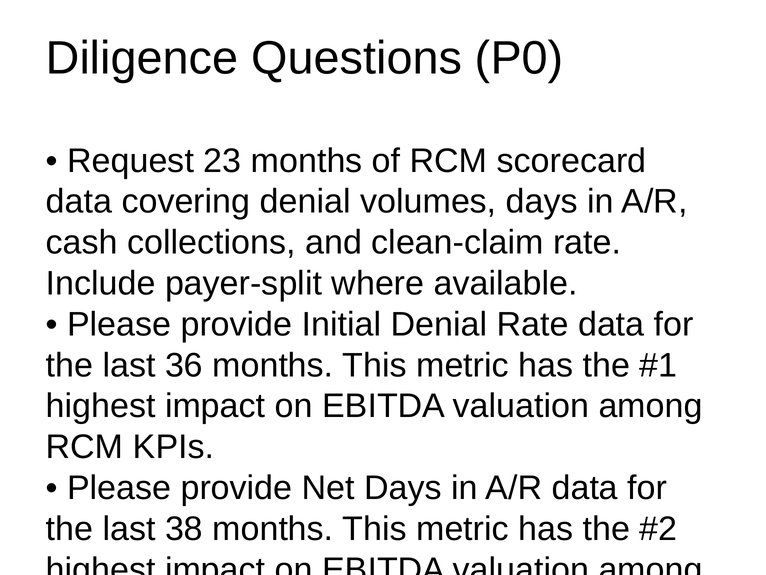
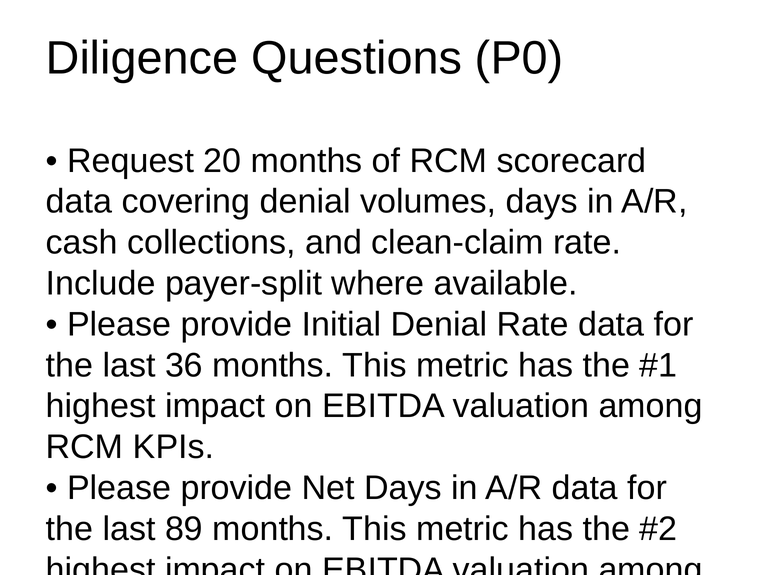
23: 23 -> 20
38: 38 -> 89
